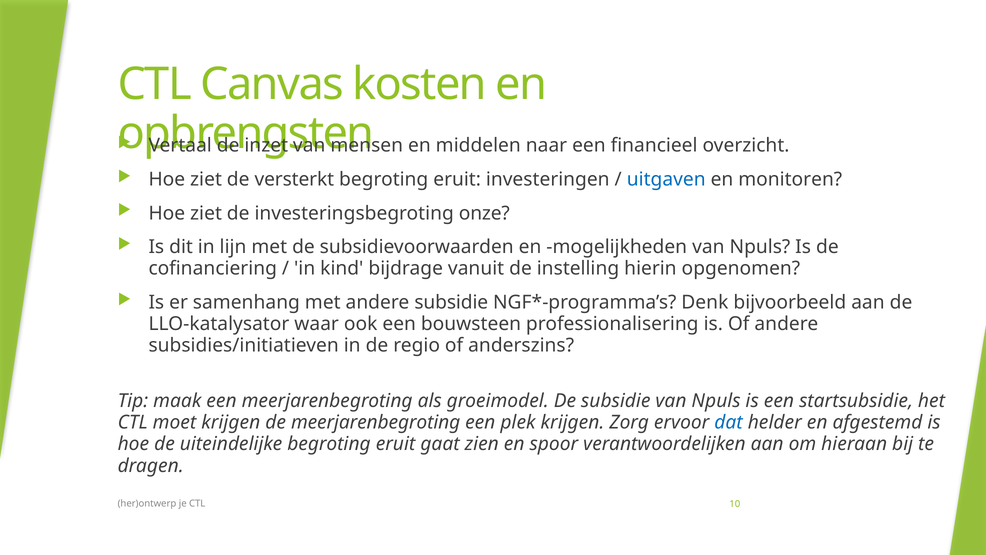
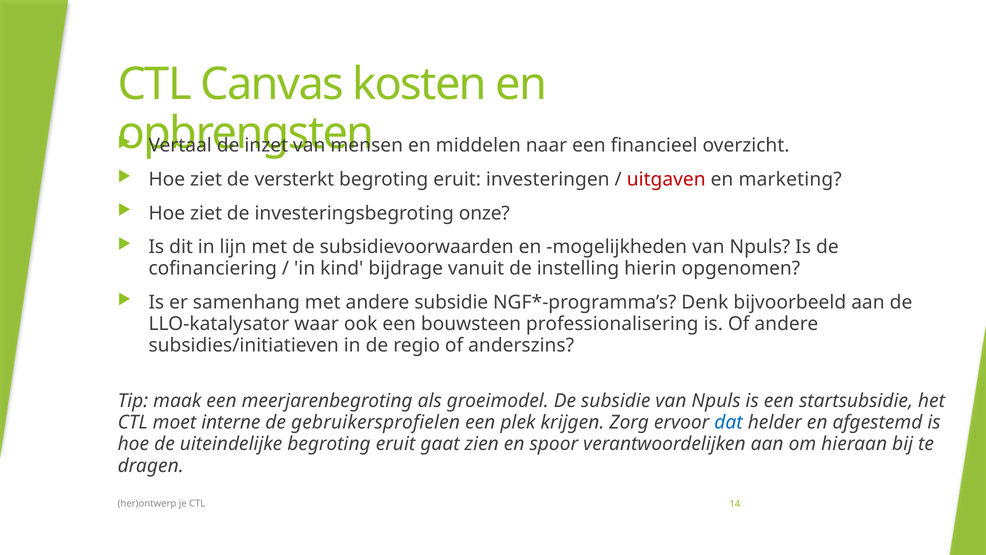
uitgaven colour: blue -> red
monitoren: monitoren -> marketing
moet krijgen: krijgen -> interne
de meerjarenbegroting: meerjarenbegroting -> gebruikersprofielen
10: 10 -> 14
